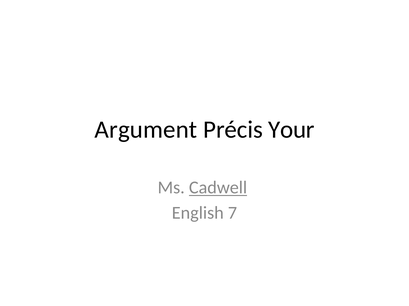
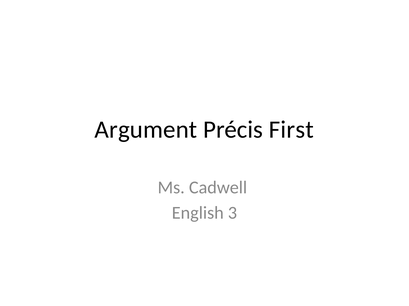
Your: Your -> First
Cadwell underline: present -> none
7: 7 -> 3
